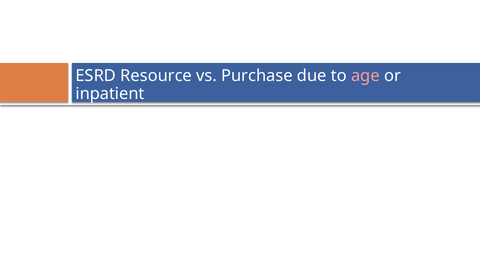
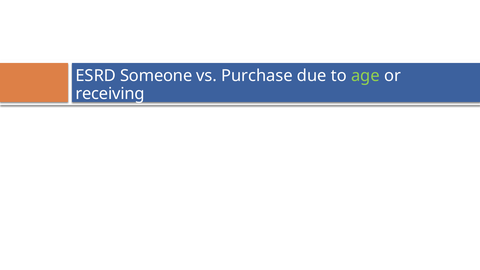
Resource: Resource -> Someone
age colour: pink -> light green
inpatient: inpatient -> receiving
